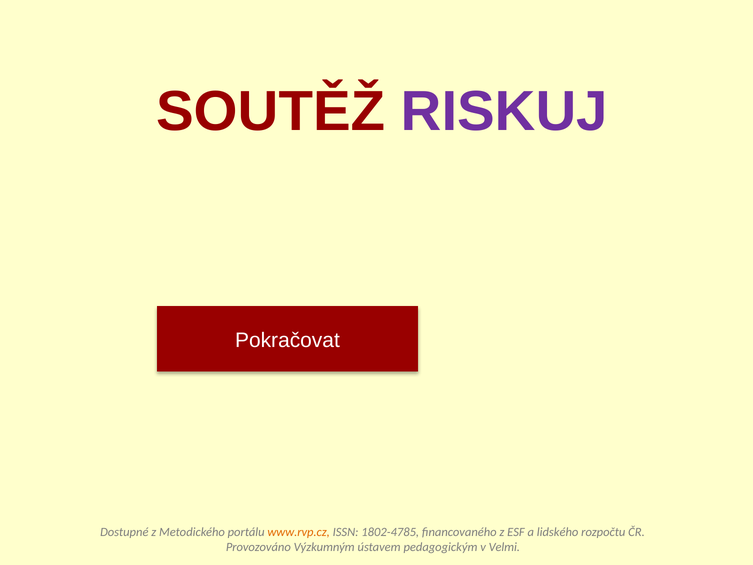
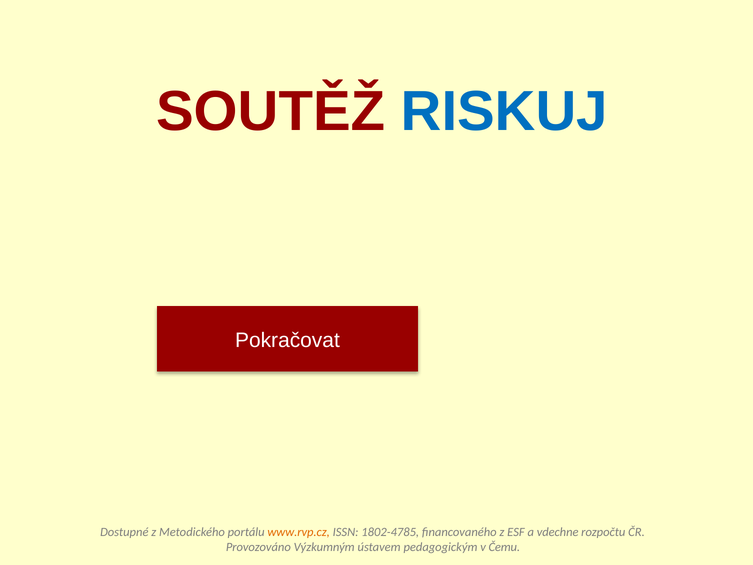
RISKUJ colour: purple -> blue
lidského: lidského -> vdechne
Velmi: Velmi -> Čemu
